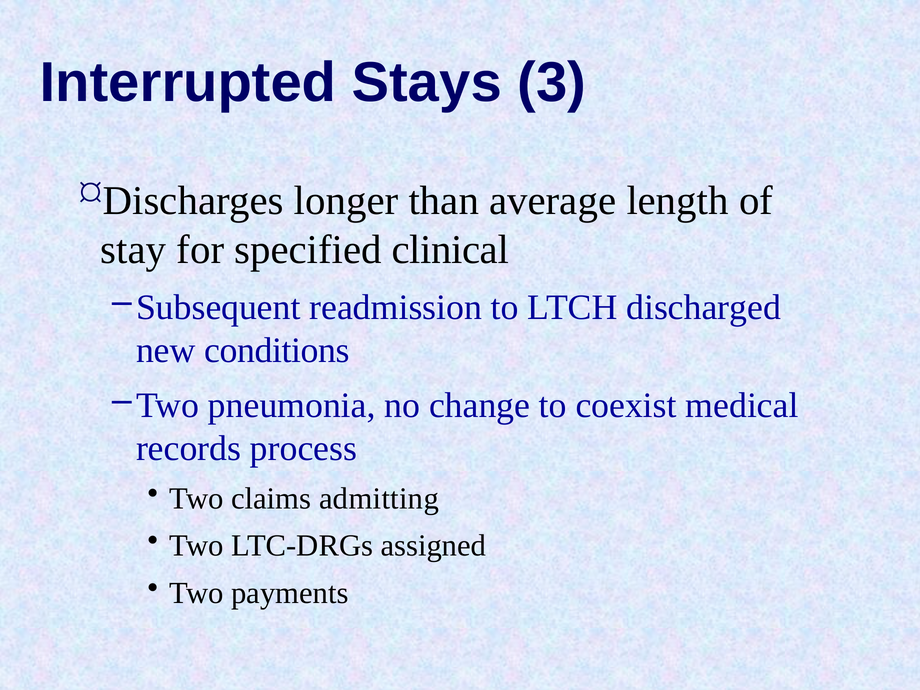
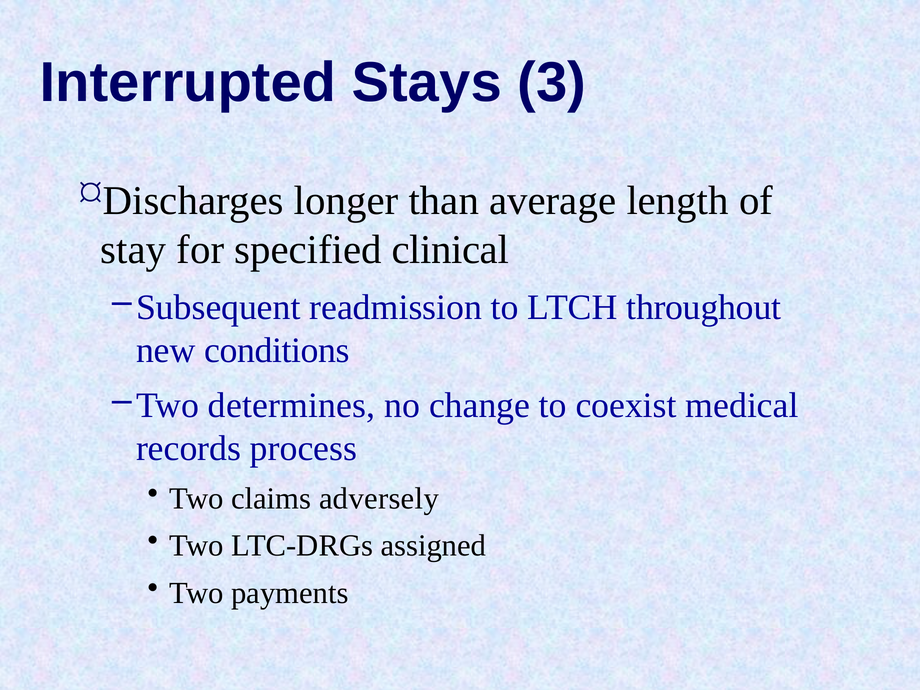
discharged: discharged -> throughout
pneumonia: pneumonia -> determines
admitting: admitting -> adversely
